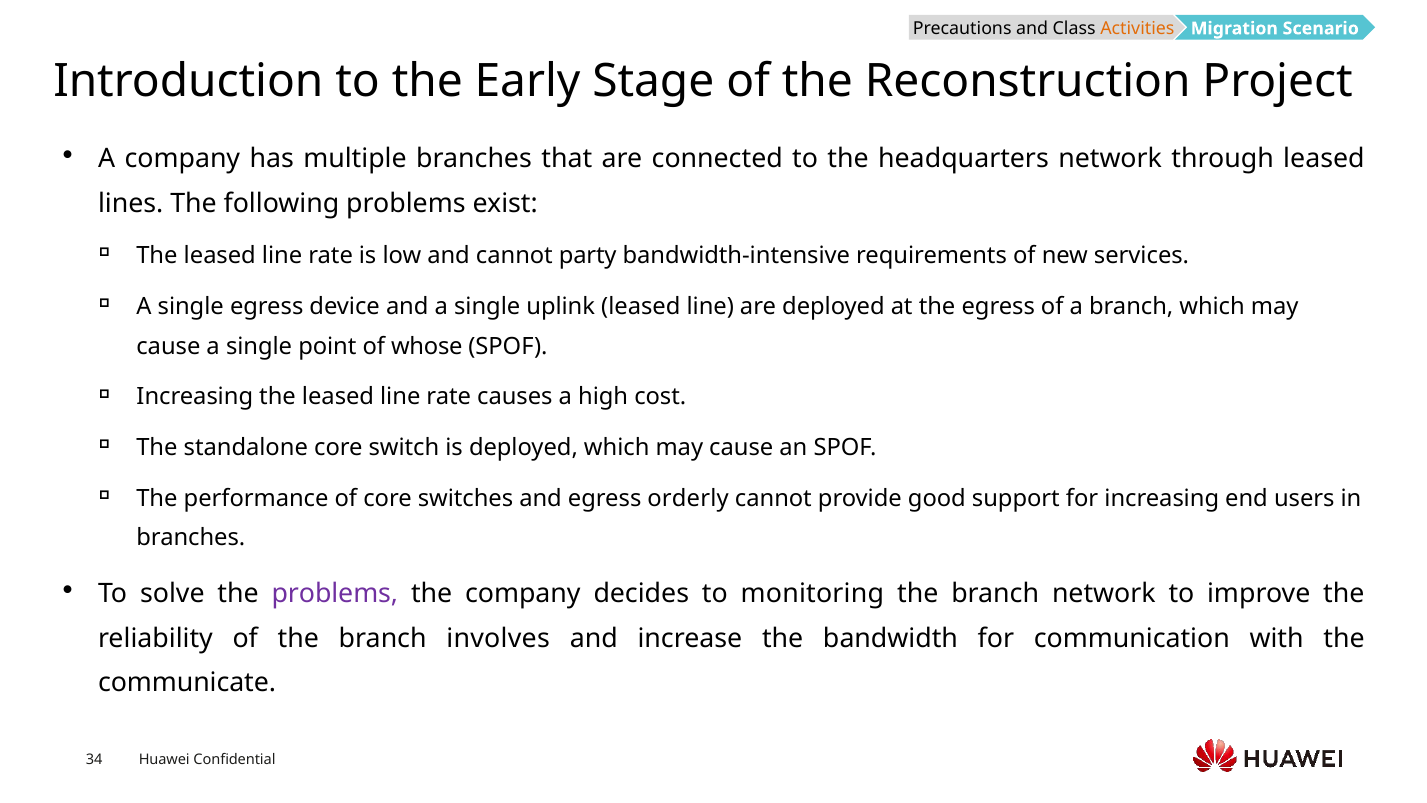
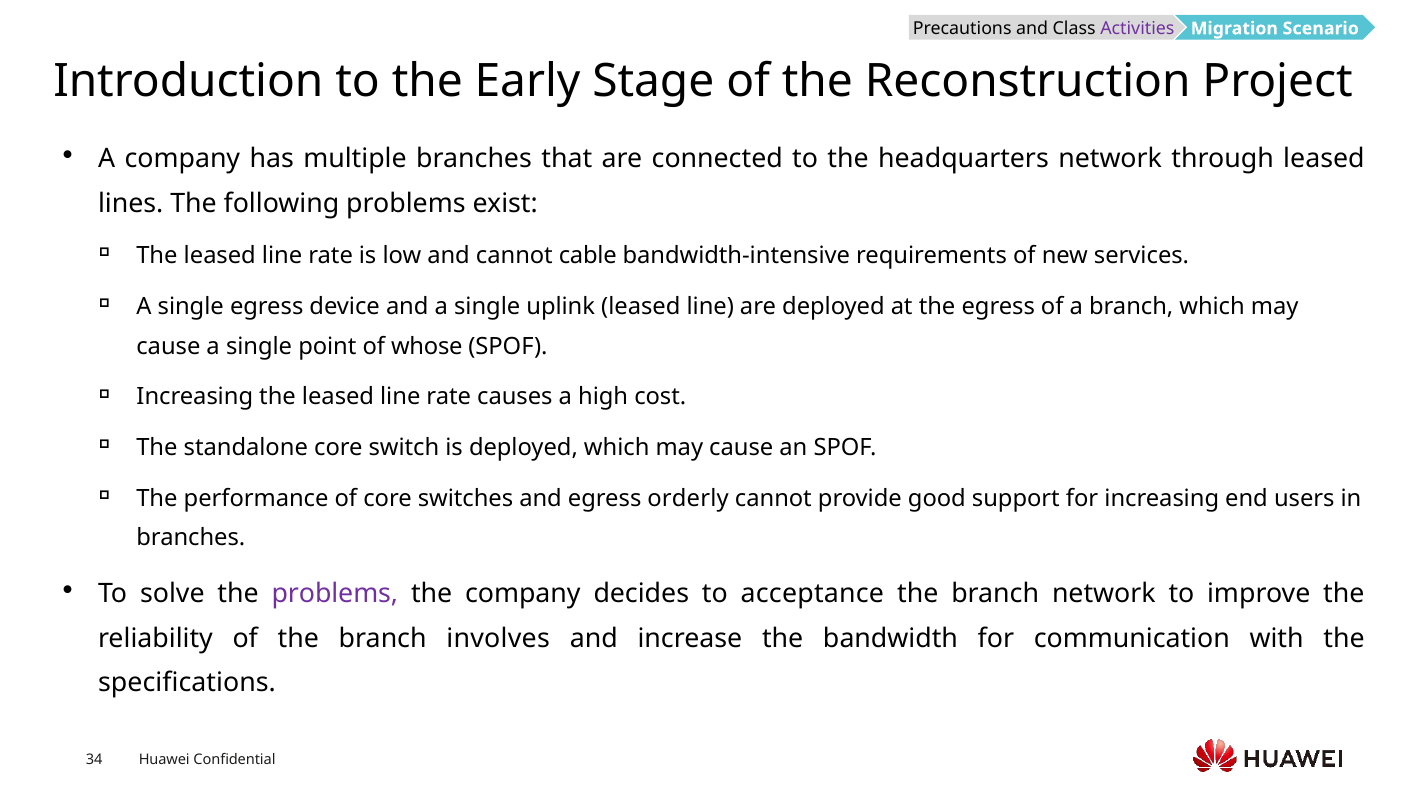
Activities colour: orange -> purple
party: party -> cable
monitoring: monitoring -> acceptance
communicate: communicate -> specifications
